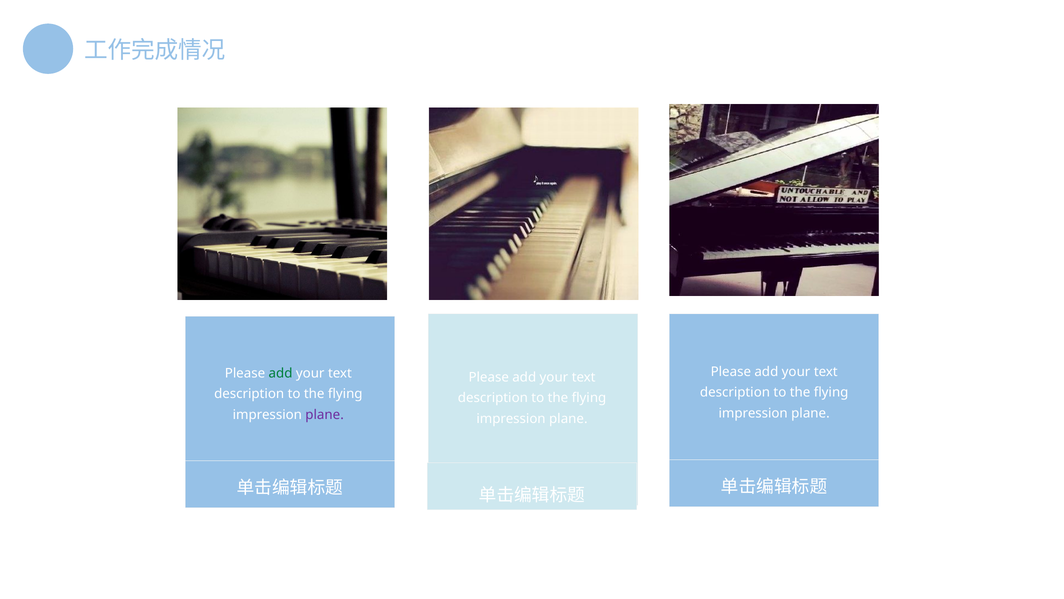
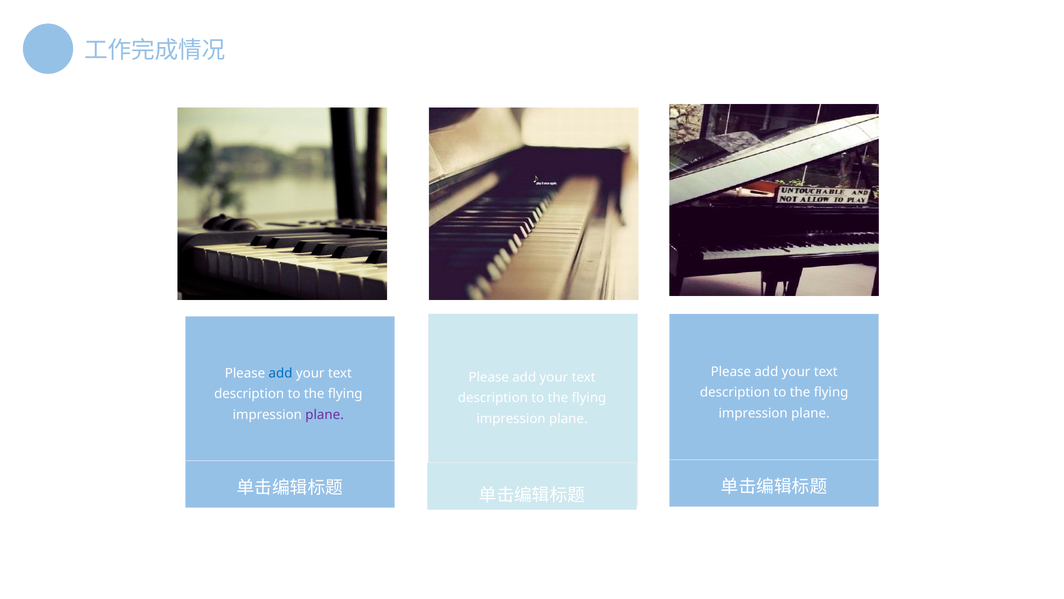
add at (281, 373) colour: green -> blue
